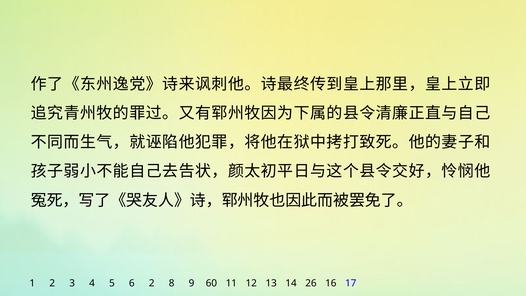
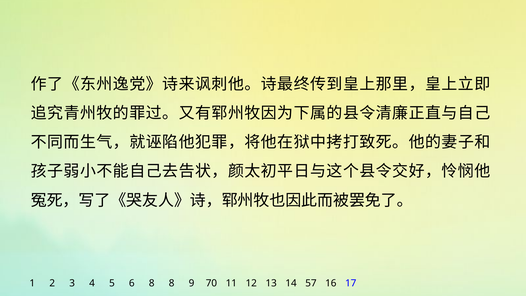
6 2: 2 -> 8
60: 60 -> 70
26: 26 -> 57
